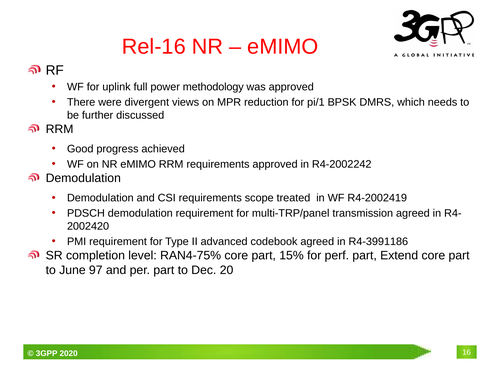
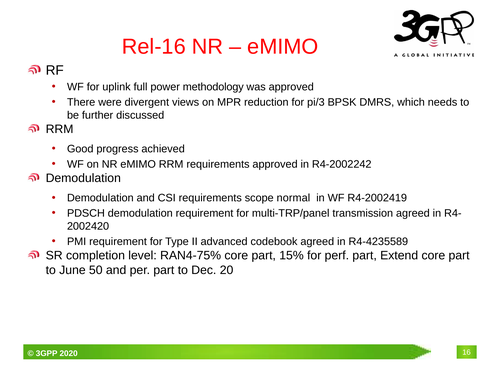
pi/1: pi/1 -> pi/3
treated: treated -> normal
R4-3991186: R4-3991186 -> R4-4235589
97: 97 -> 50
